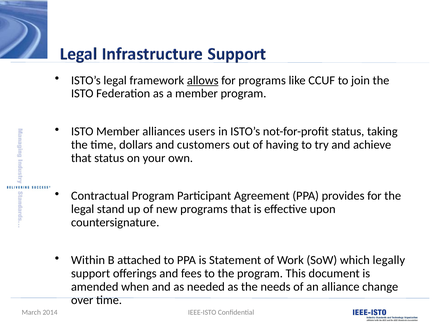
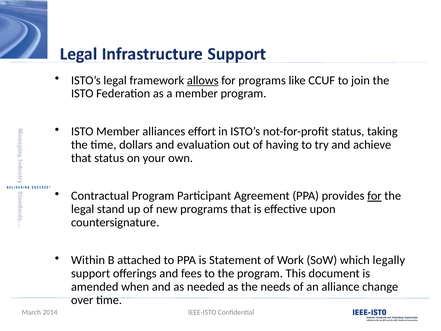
users: users -> effort
customers: customers -> evaluation
for at (374, 196) underline: none -> present
